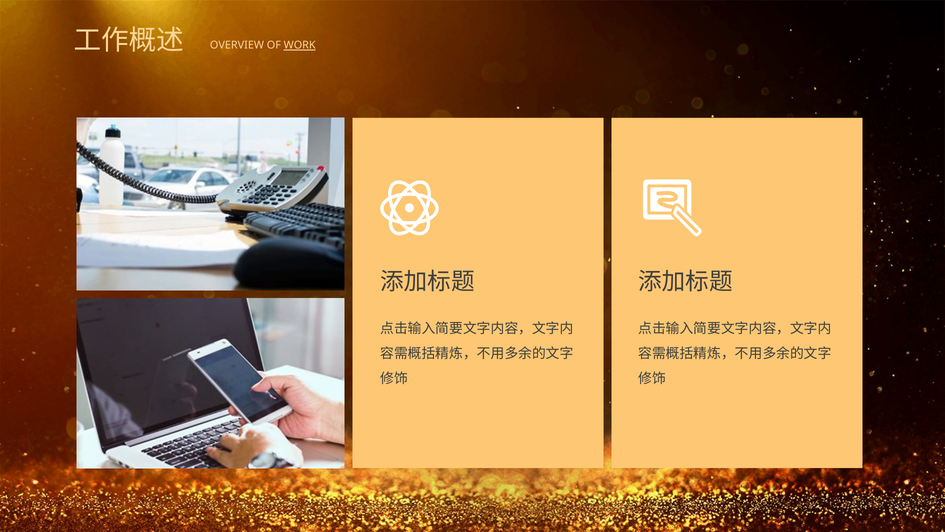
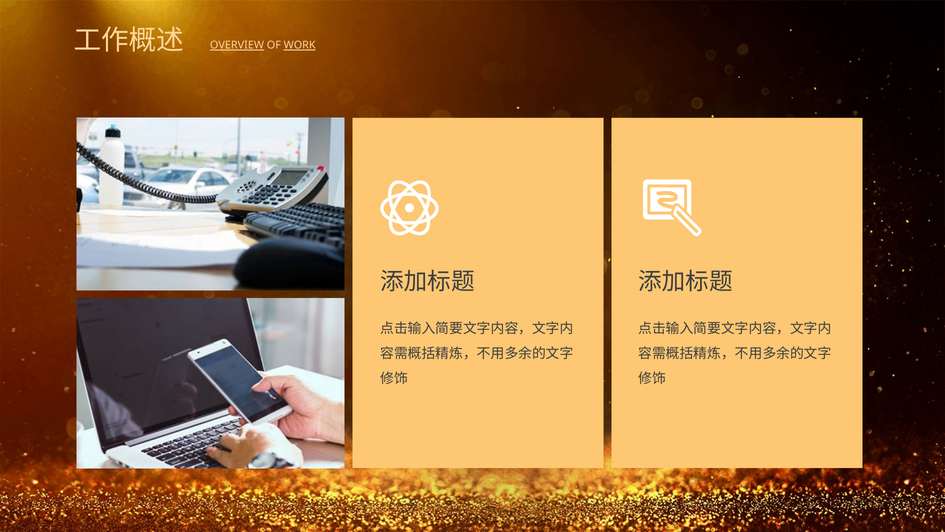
OVERVIEW underline: none -> present
